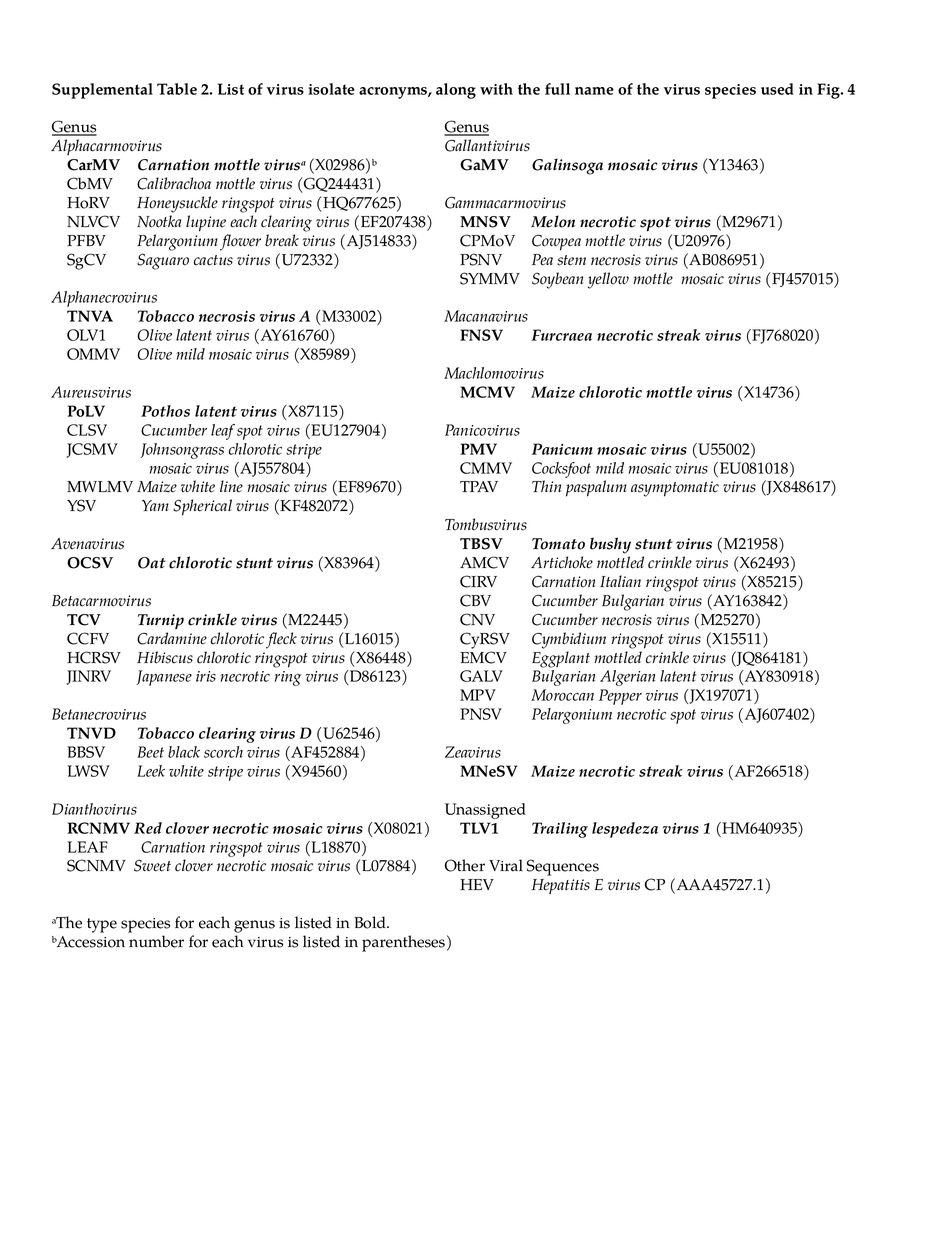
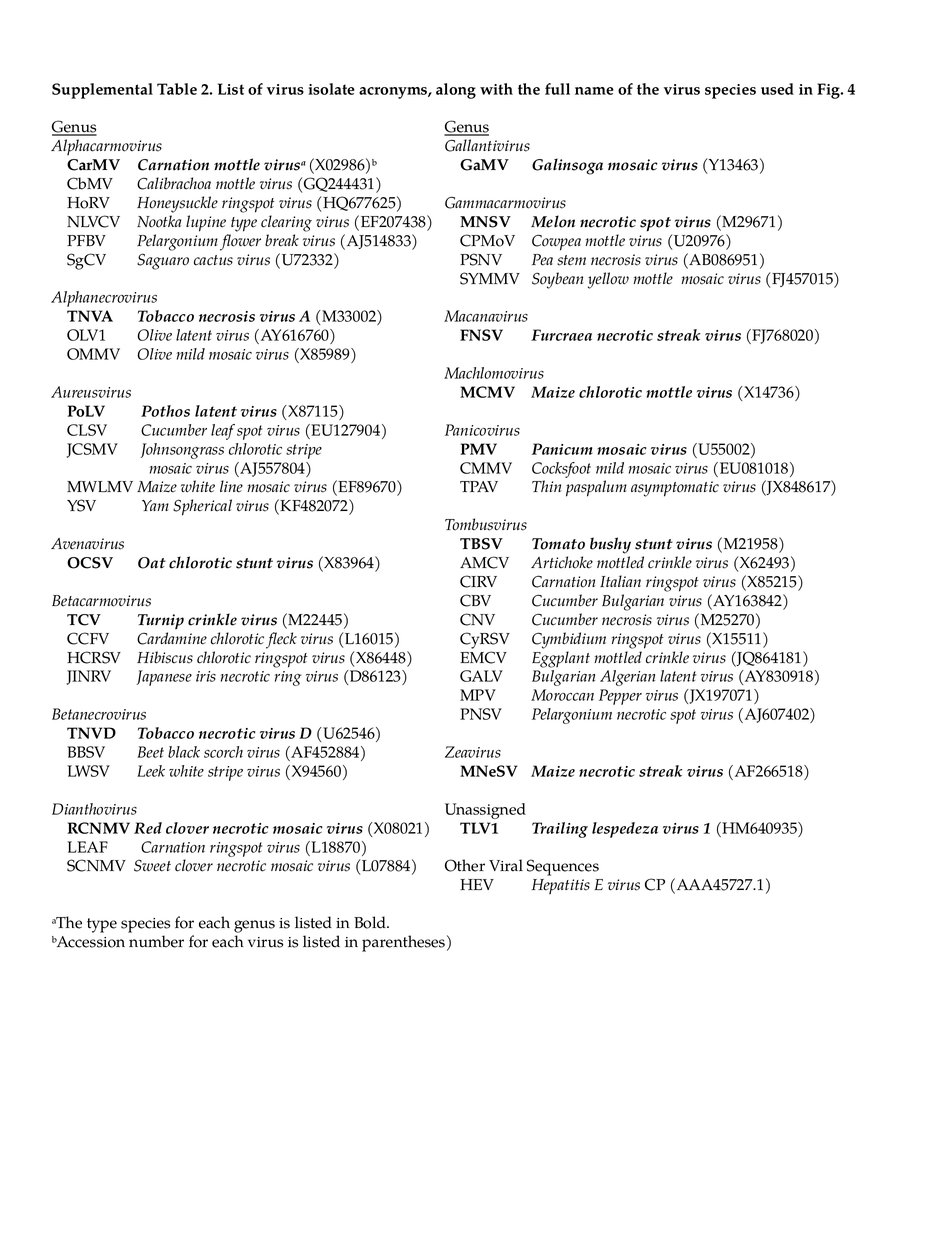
lupine each: each -> type
Tobacco clearing: clearing -> necrotic
